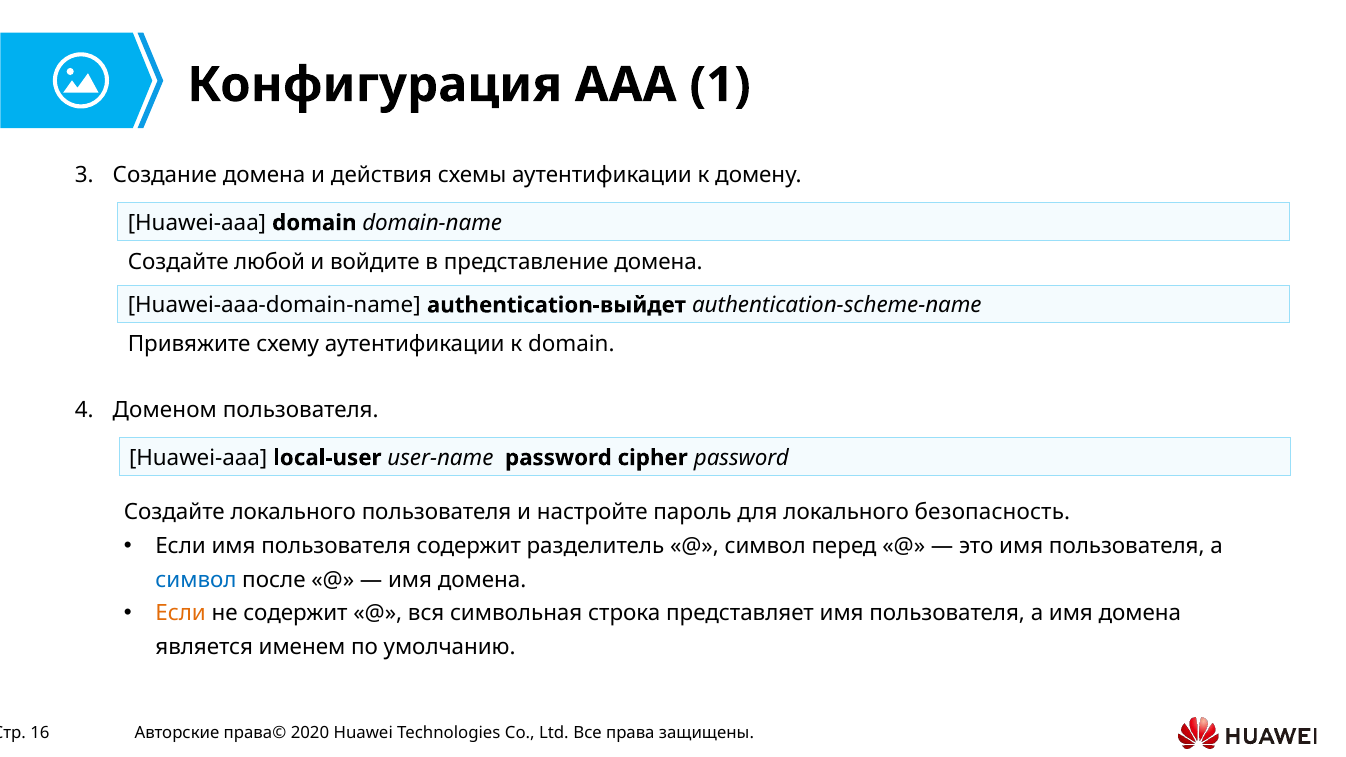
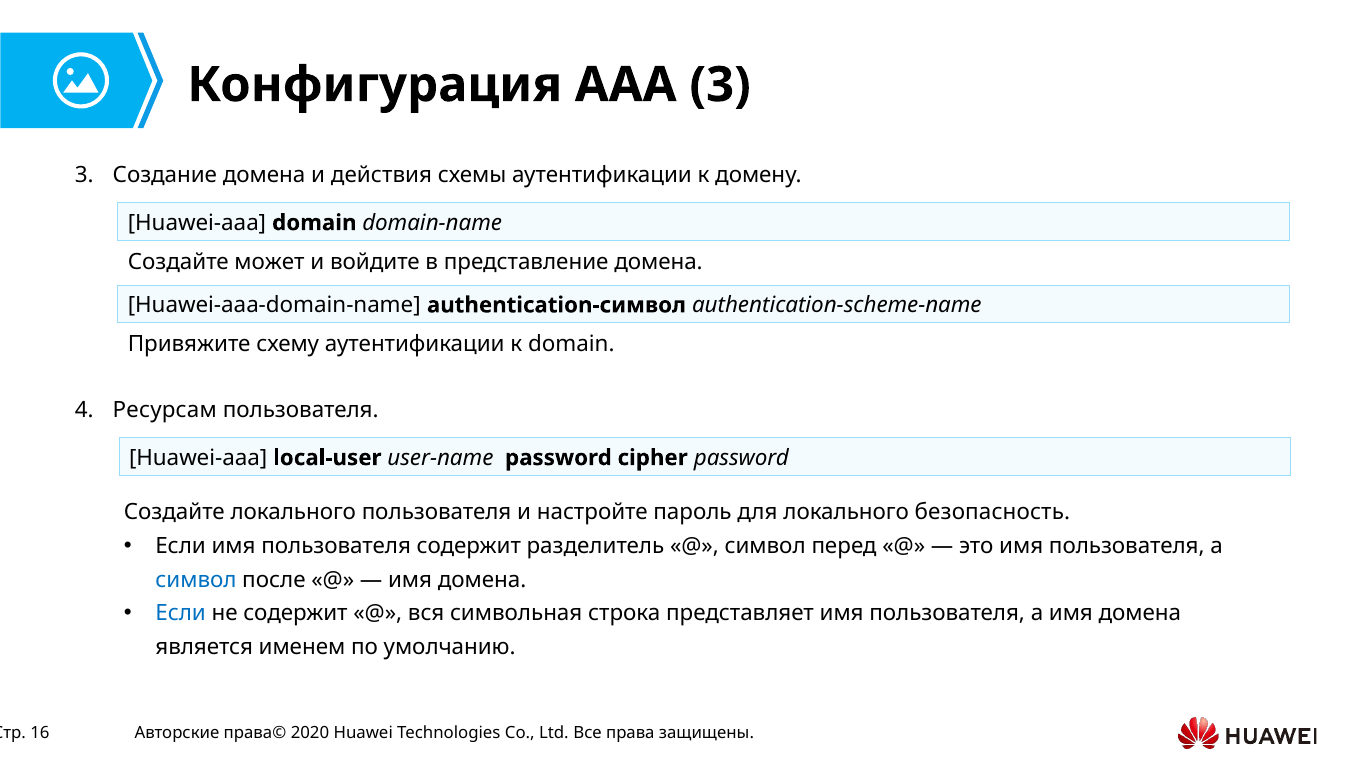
AAA 1: 1 -> 3
любой: любой -> может
authentication-выйдет: authentication-выйдет -> authentication-символ
Доменом: Доменом -> Ресурсам
Если at (181, 613) colour: orange -> blue
